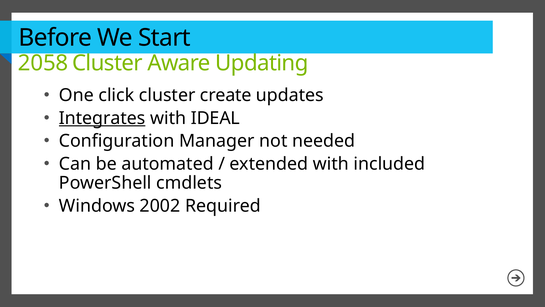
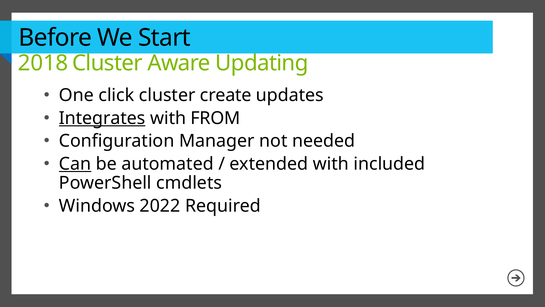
2058: 2058 -> 2018
IDEAL: IDEAL -> FROM
Can underline: none -> present
2002: 2002 -> 2022
